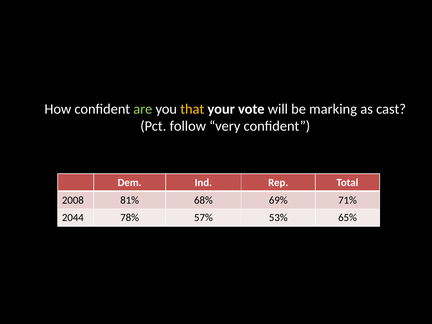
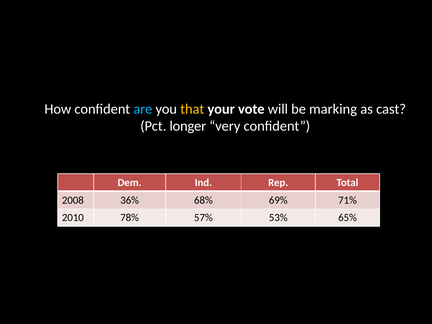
are colour: light green -> light blue
follow: follow -> longer
81%: 81% -> 36%
2044: 2044 -> 2010
